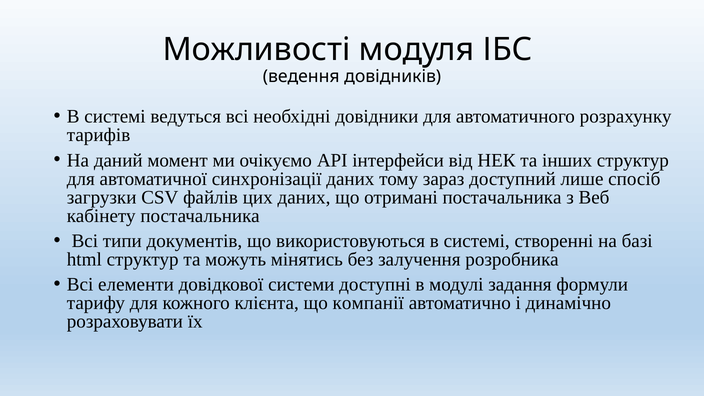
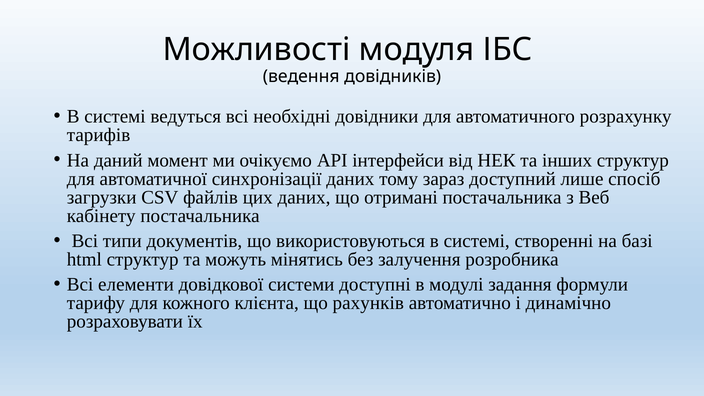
компанії: компанії -> рахунків
